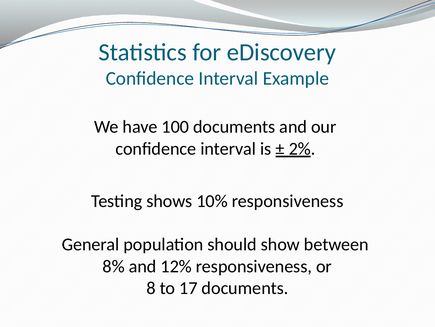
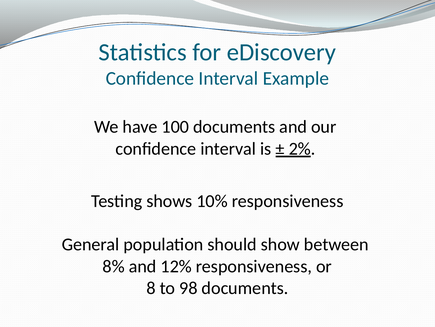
17: 17 -> 98
